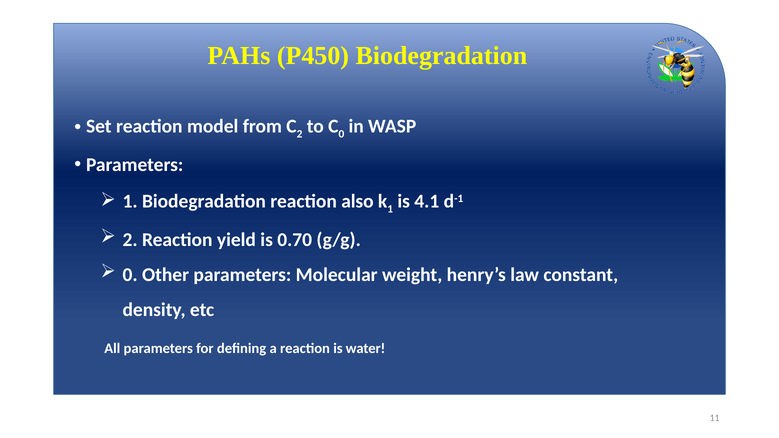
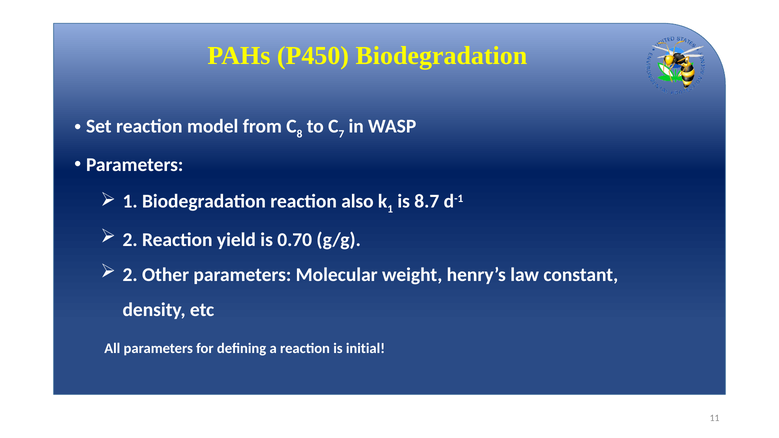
2 at (300, 134): 2 -> 8
0 at (341, 134): 0 -> 7
4.1: 4.1 -> 8.7
0 at (130, 275): 0 -> 2
water: water -> initial
